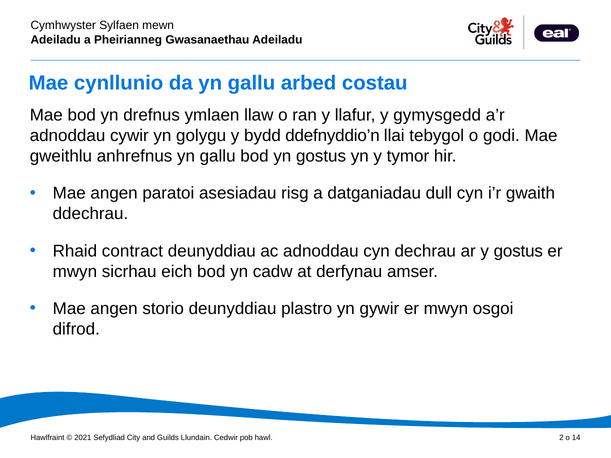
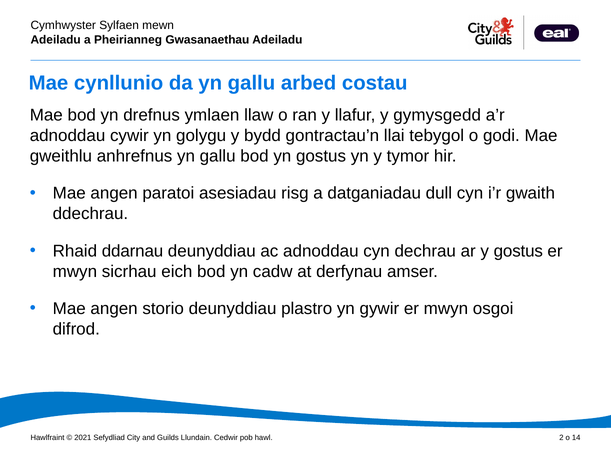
ddefnyddio’n: ddefnyddio’n -> gontractau’n
contract: contract -> ddarnau
